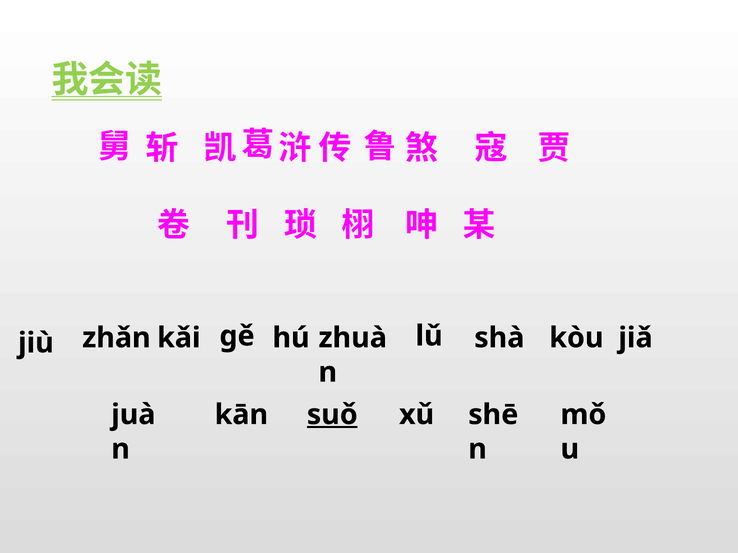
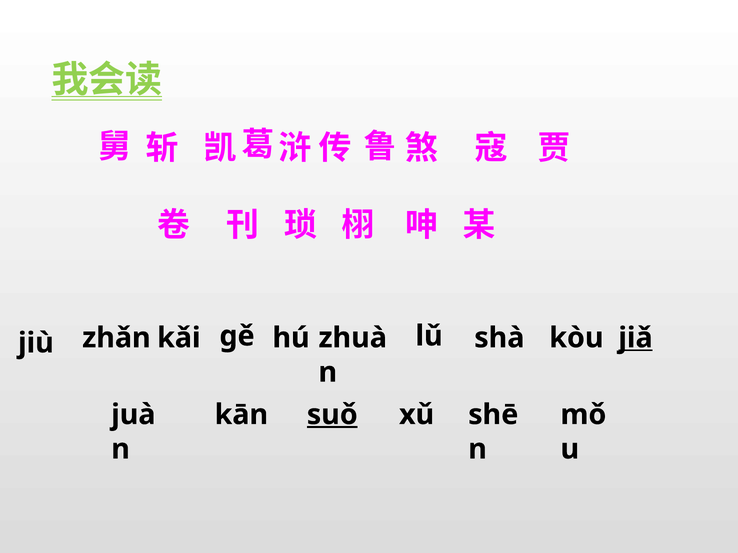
jiǎ underline: none -> present
